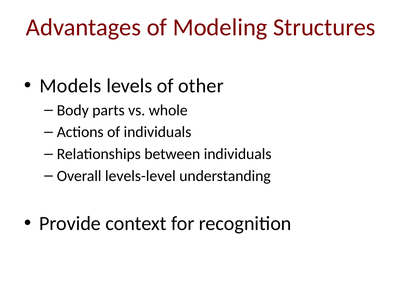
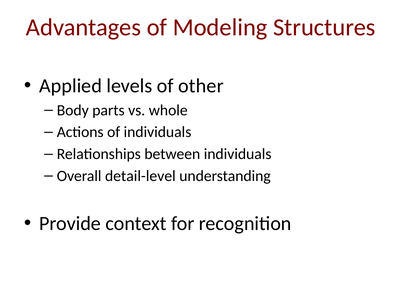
Models: Models -> Applied
levels-level: levels-level -> detail-level
